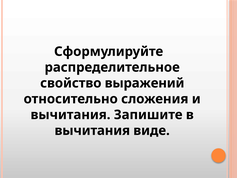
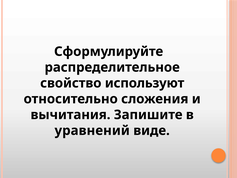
выражений: выражений -> используют
вычитания at (92, 130): вычитания -> уравнений
